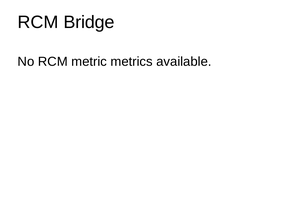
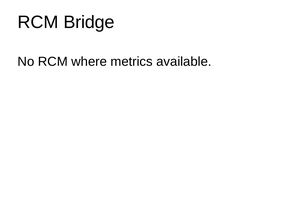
metric: metric -> where
